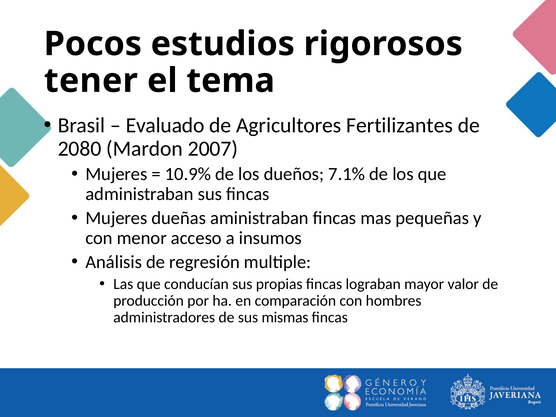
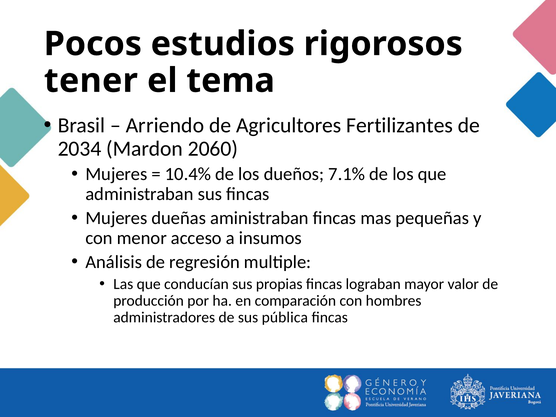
Evaluado: Evaluado -> Arriendo
2080: 2080 -> 2034
2007: 2007 -> 2060
10.9%: 10.9% -> 10.4%
mismas: mismas -> pública
